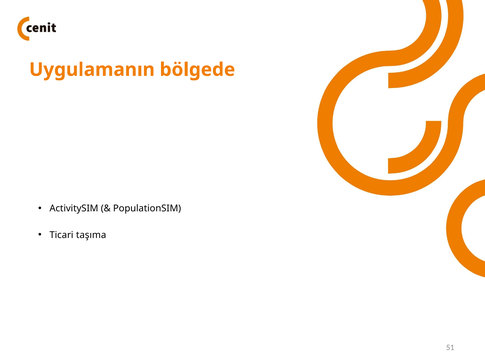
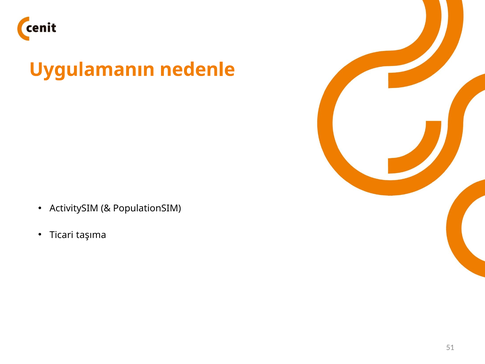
bölgede: bölgede -> nedenle
